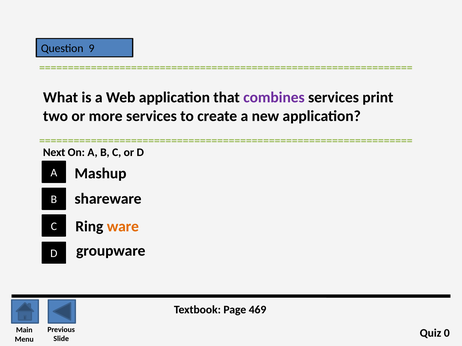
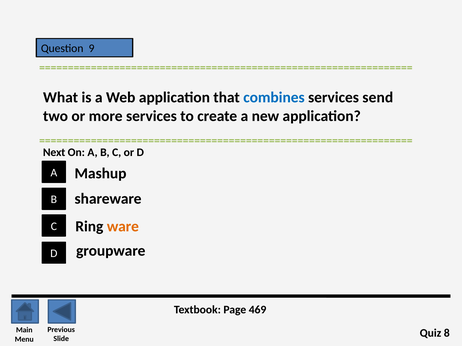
combines colour: purple -> blue
print: print -> send
0: 0 -> 8
